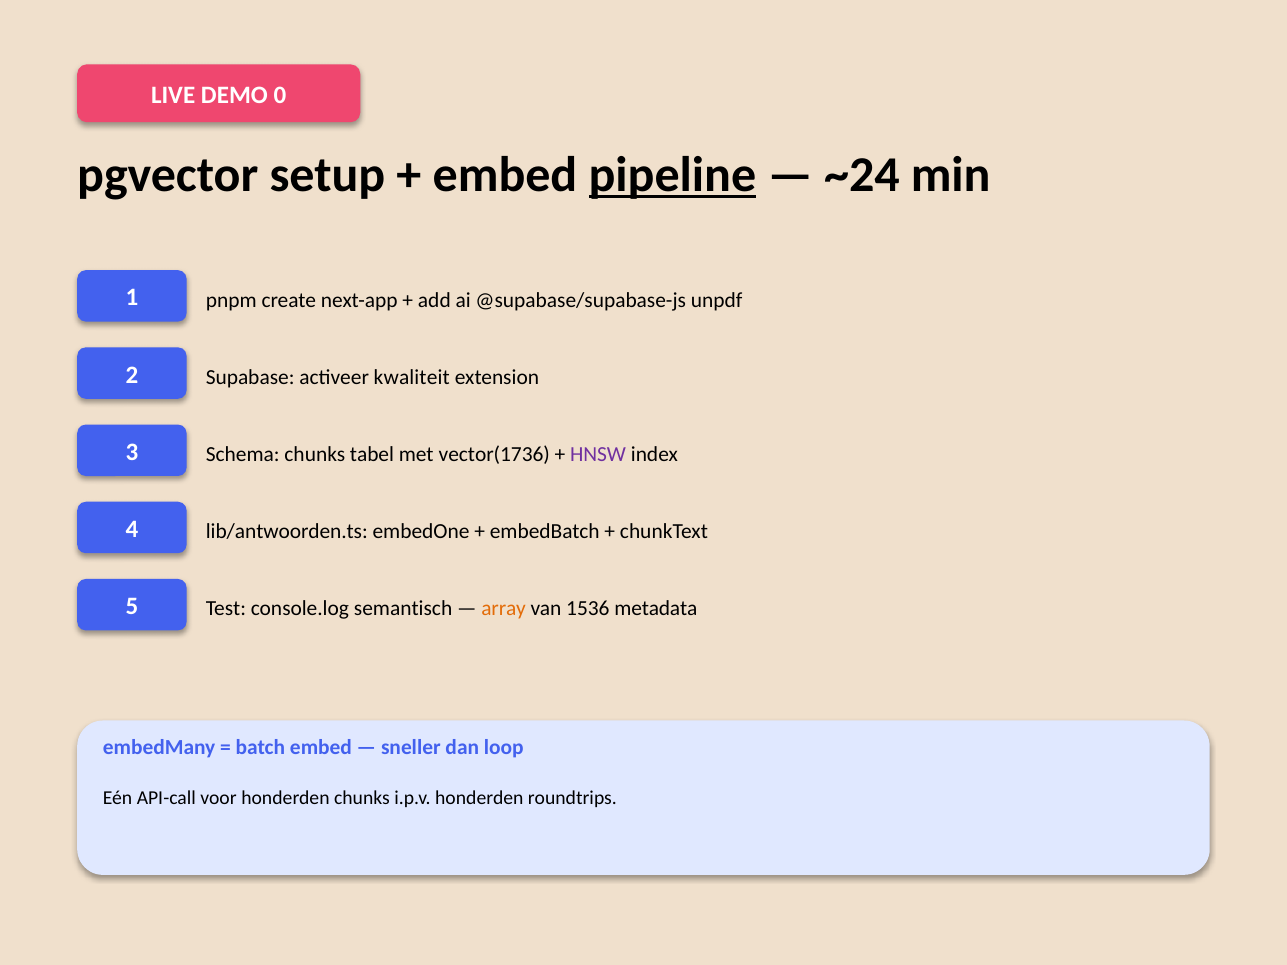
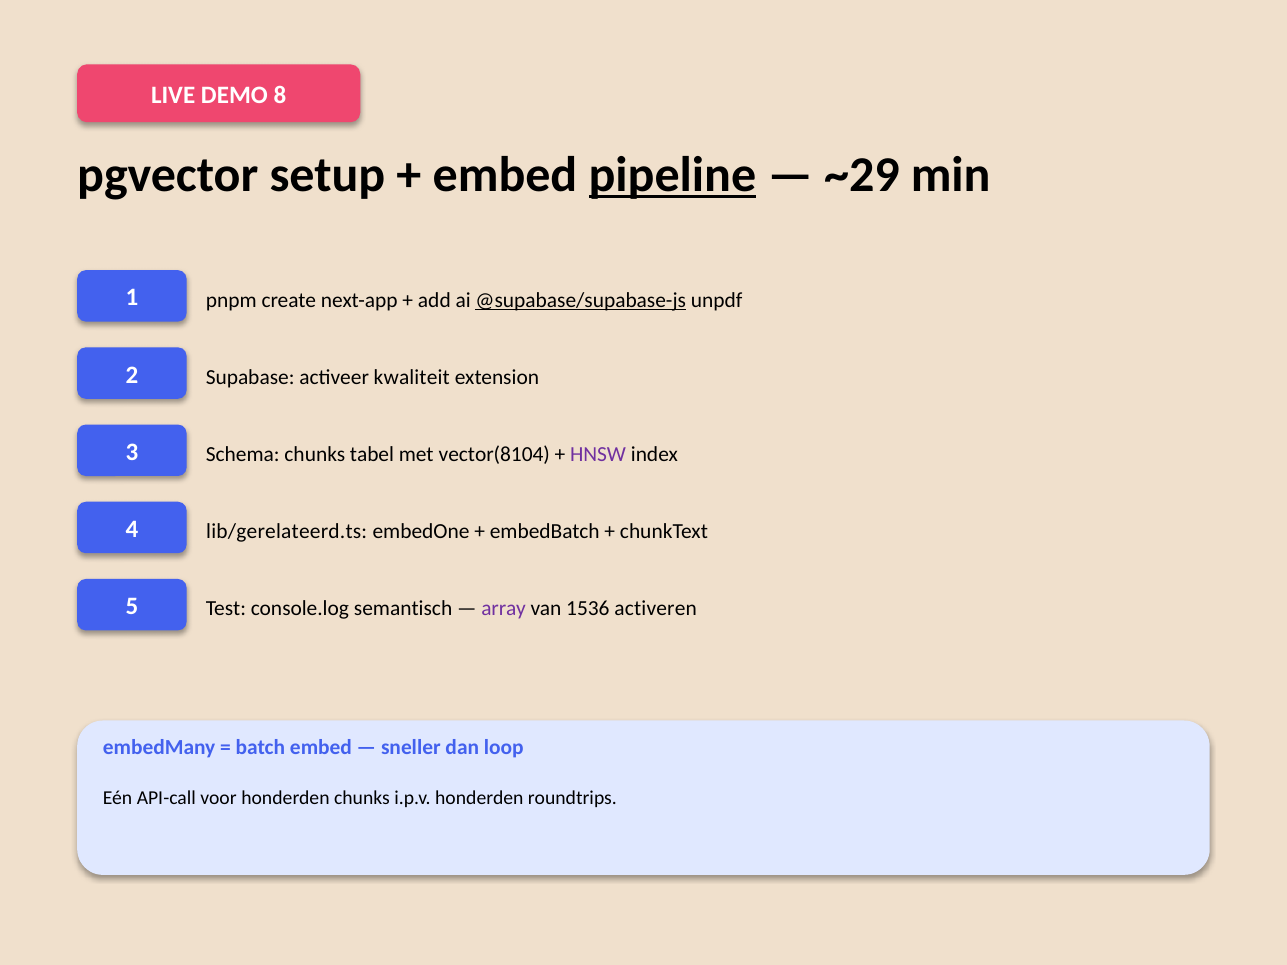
0: 0 -> 8
~24: ~24 -> ~29
@supabase/supabase-js underline: none -> present
vector(1736: vector(1736 -> vector(8104
lib/antwoorden.ts: lib/antwoorden.ts -> lib/gerelateerd.ts
array colour: orange -> purple
metadata: metadata -> activeren
